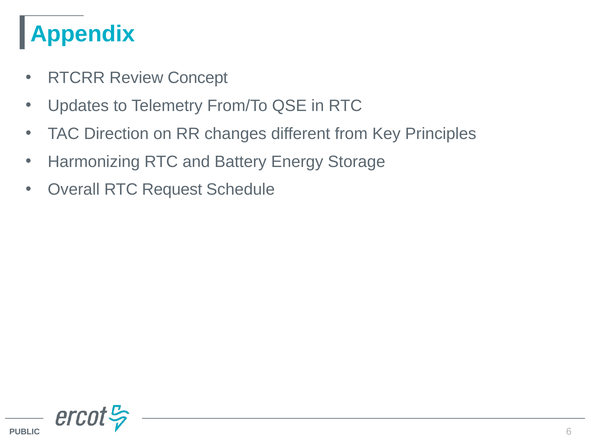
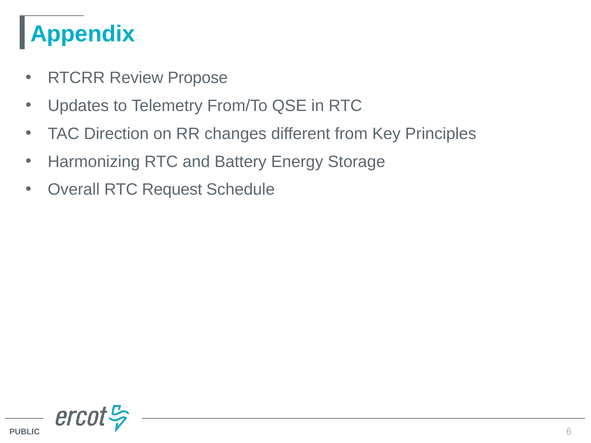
Concept: Concept -> Propose
